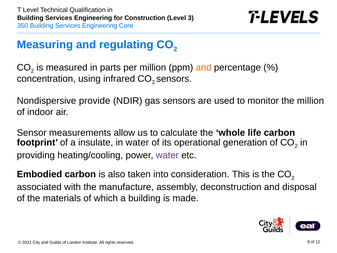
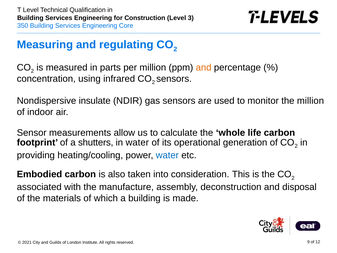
provide: provide -> insulate
insulate: insulate -> shutters
water at (167, 155) colour: purple -> blue
